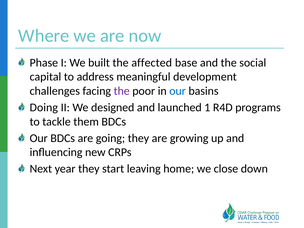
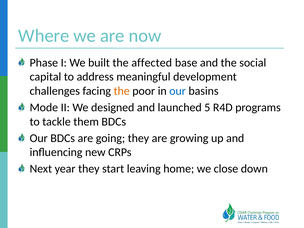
the at (122, 91) colour: purple -> orange
Doing: Doing -> Mode
1: 1 -> 5
